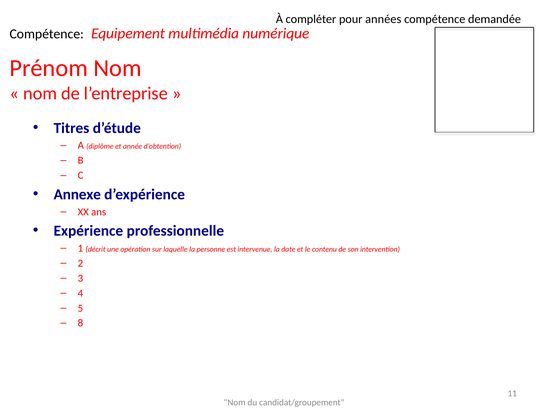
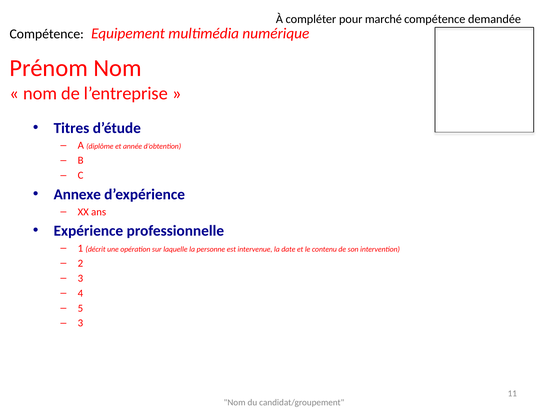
années: années -> marché
8 at (80, 324): 8 -> 3
